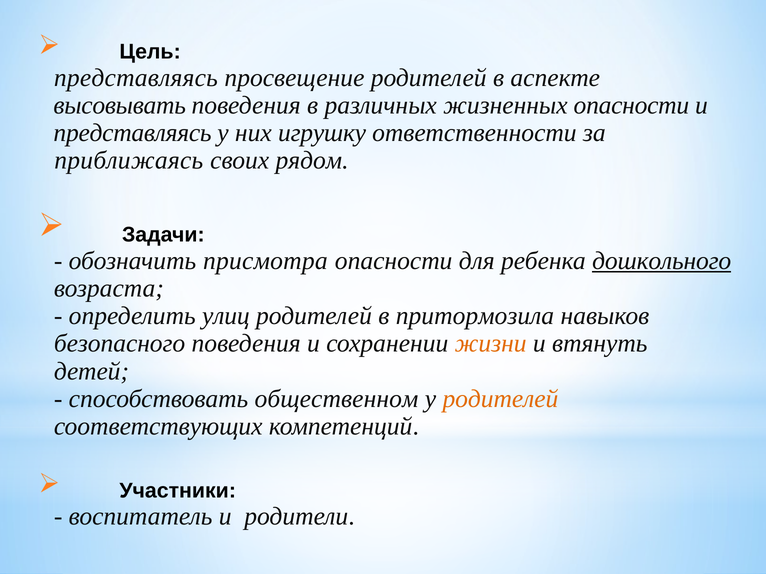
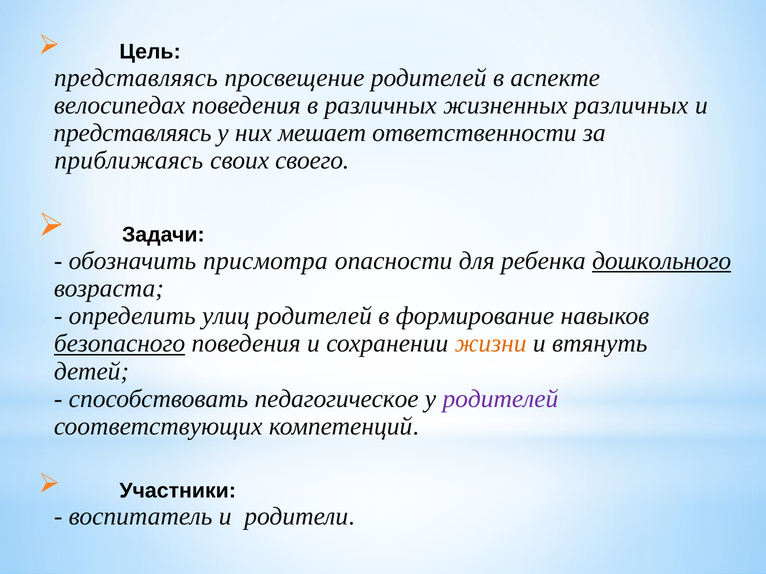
высовывать: высовывать -> велосипедах
жизненных опасности: опасности -> различных
игрушку: игрушку -> мешает
рядом: рядом -> своего
притормозила: притормозила -> формирование
безопасного underline: none -> present
общественном: общественном -> педагогическое
родителей at (500, 399) colour: orange -> purple
